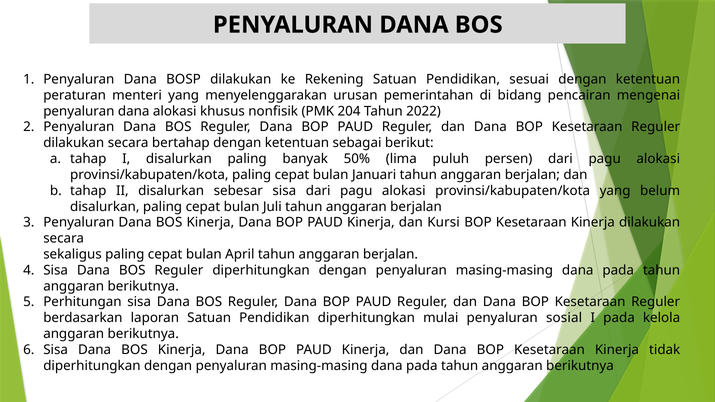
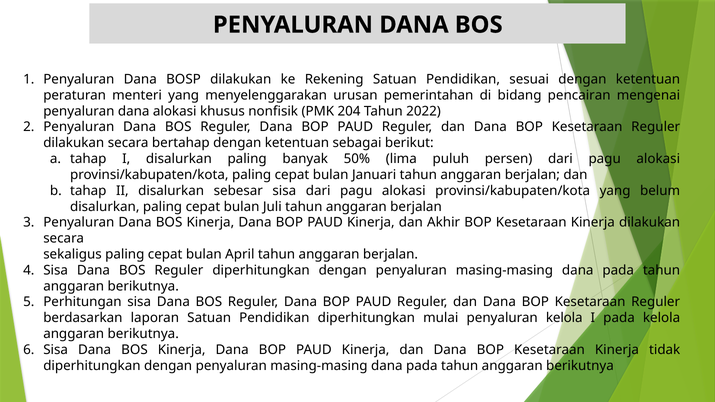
Kursi: Kursi -> Akhir
penyaluran sosial: sosial -> kelola
